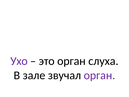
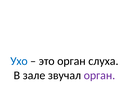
Ухо colour: purple -> blue
